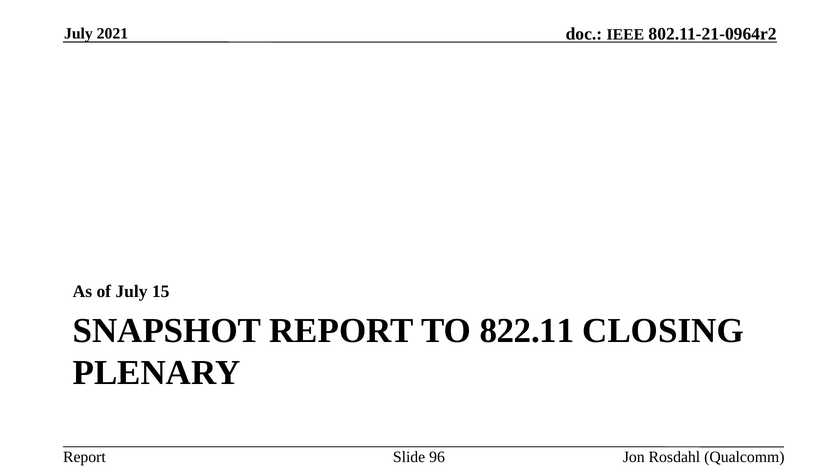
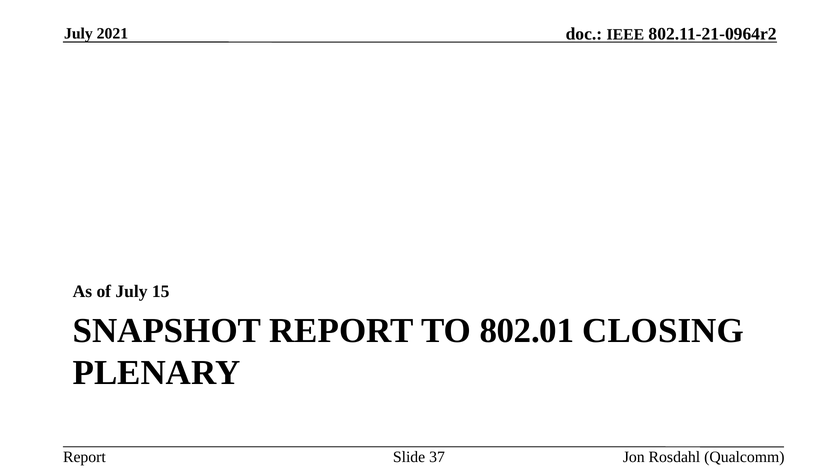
822.11: 822.11 -> 802.01
96: 96 -> 37
